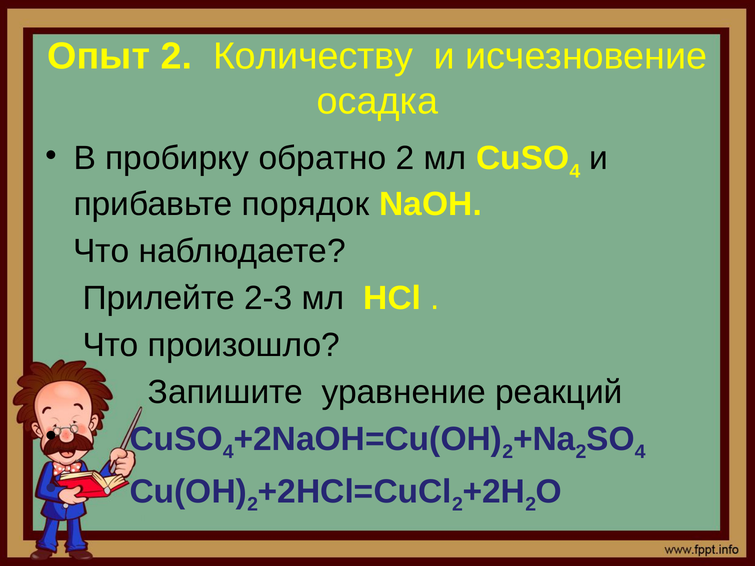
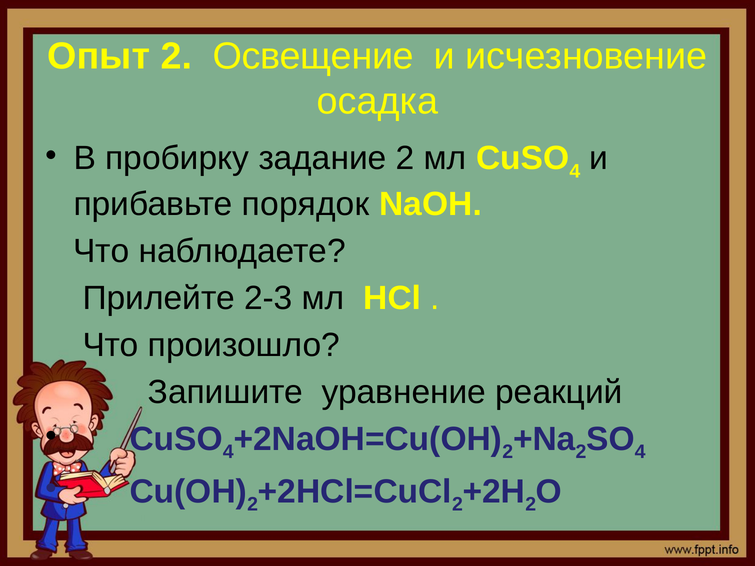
Количеству: Количеству -> Освещение
обратно: обратно -> задание
